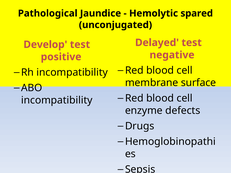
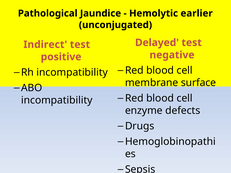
spared: spared -> earlier
Develop: Develop -> Indirect
